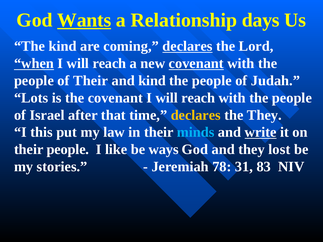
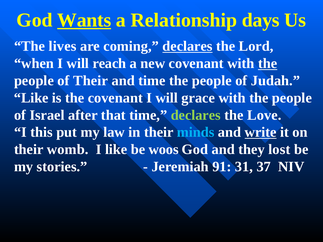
The kind: kind -> lives
when underline: present -> none
covenant at (196, 63) underline: present -> none
the at (268, 63) underline: none -> present
and kind: kind -> time
Lots at (31, 98): Lots -> Like
covenant I will reach: reach -> grace
declares at (196, 115) colour: yellow -> light green
the They: They -> Love
their people: people -> womb
ways: ways -> woos
78: 78 -> 91
83: 83 -> 37
